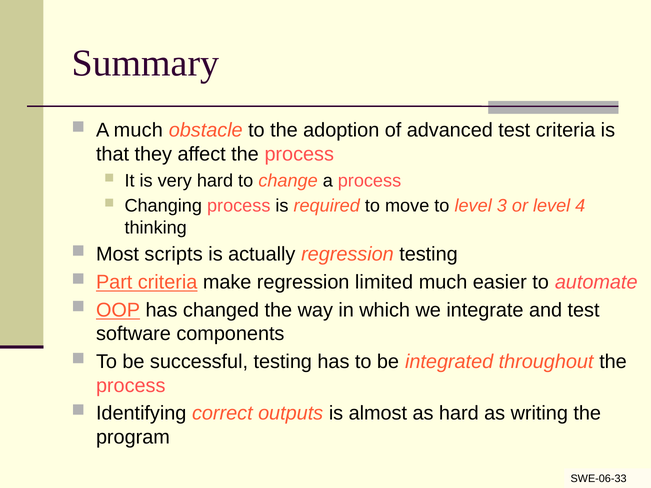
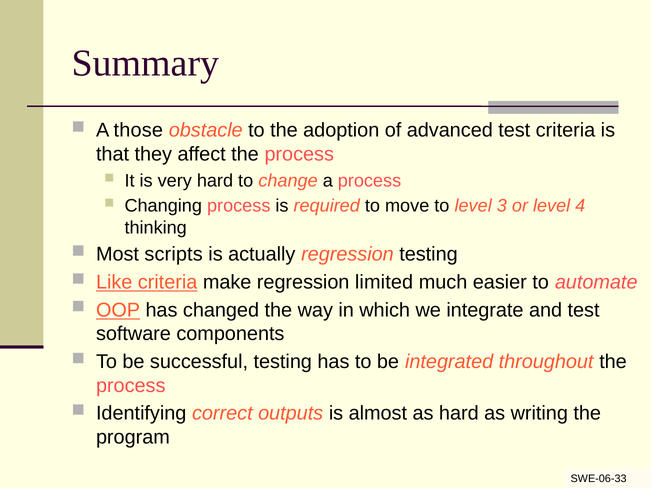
A much: much -> those
Part: Part -> Like
